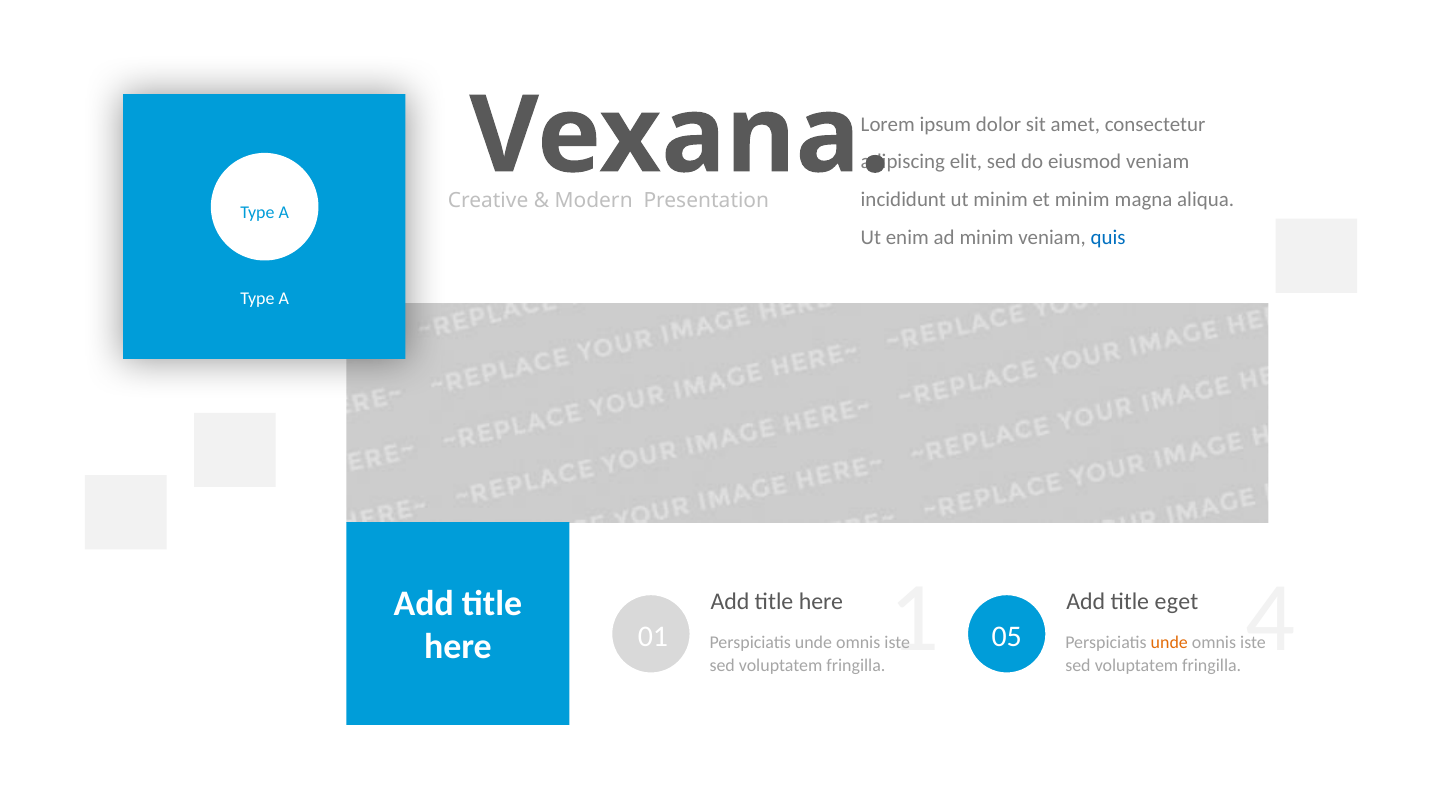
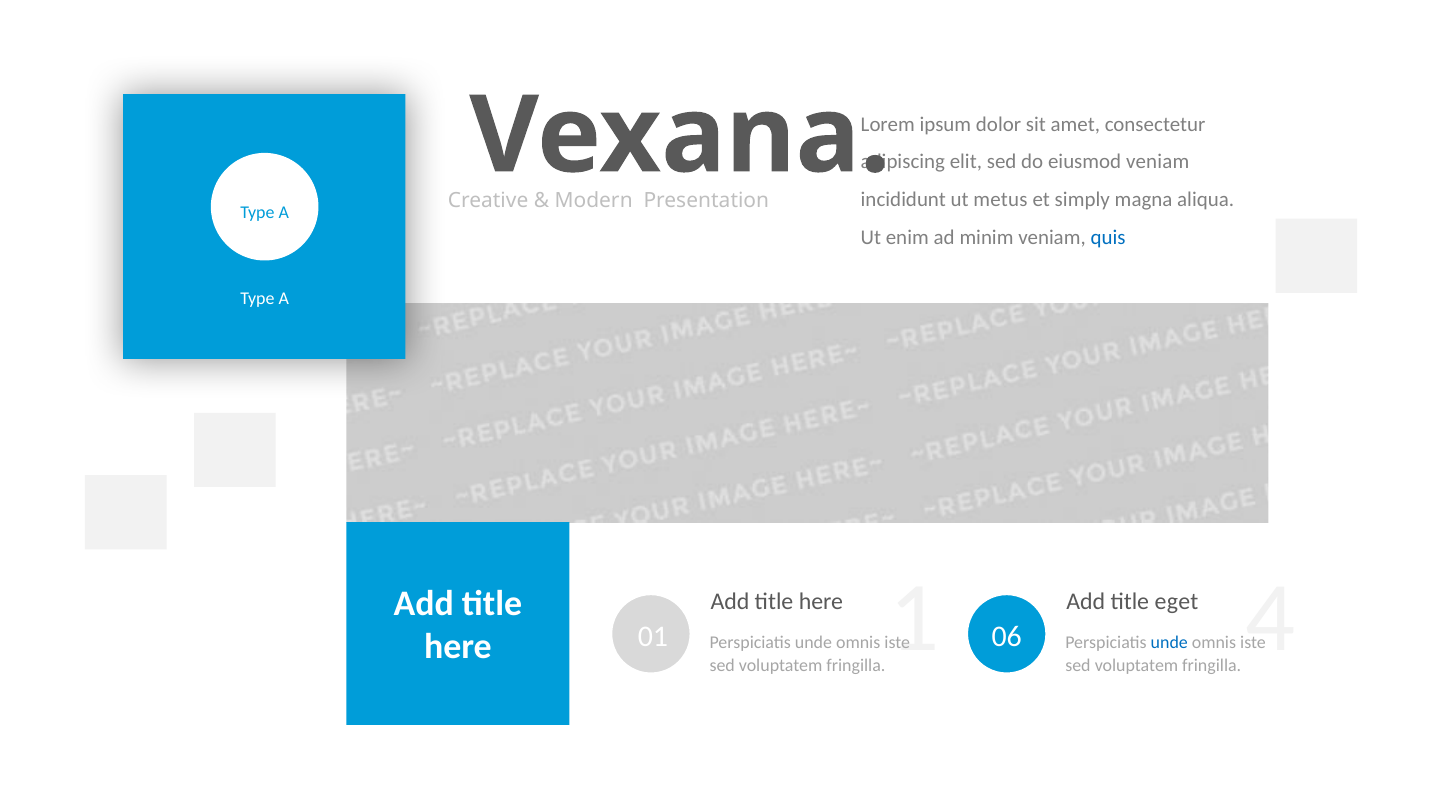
ut minim: minim -> metus
et minim: minim -> simply
05: 05 -> 06
unde at (1169, 642) colour: orange -> blue
